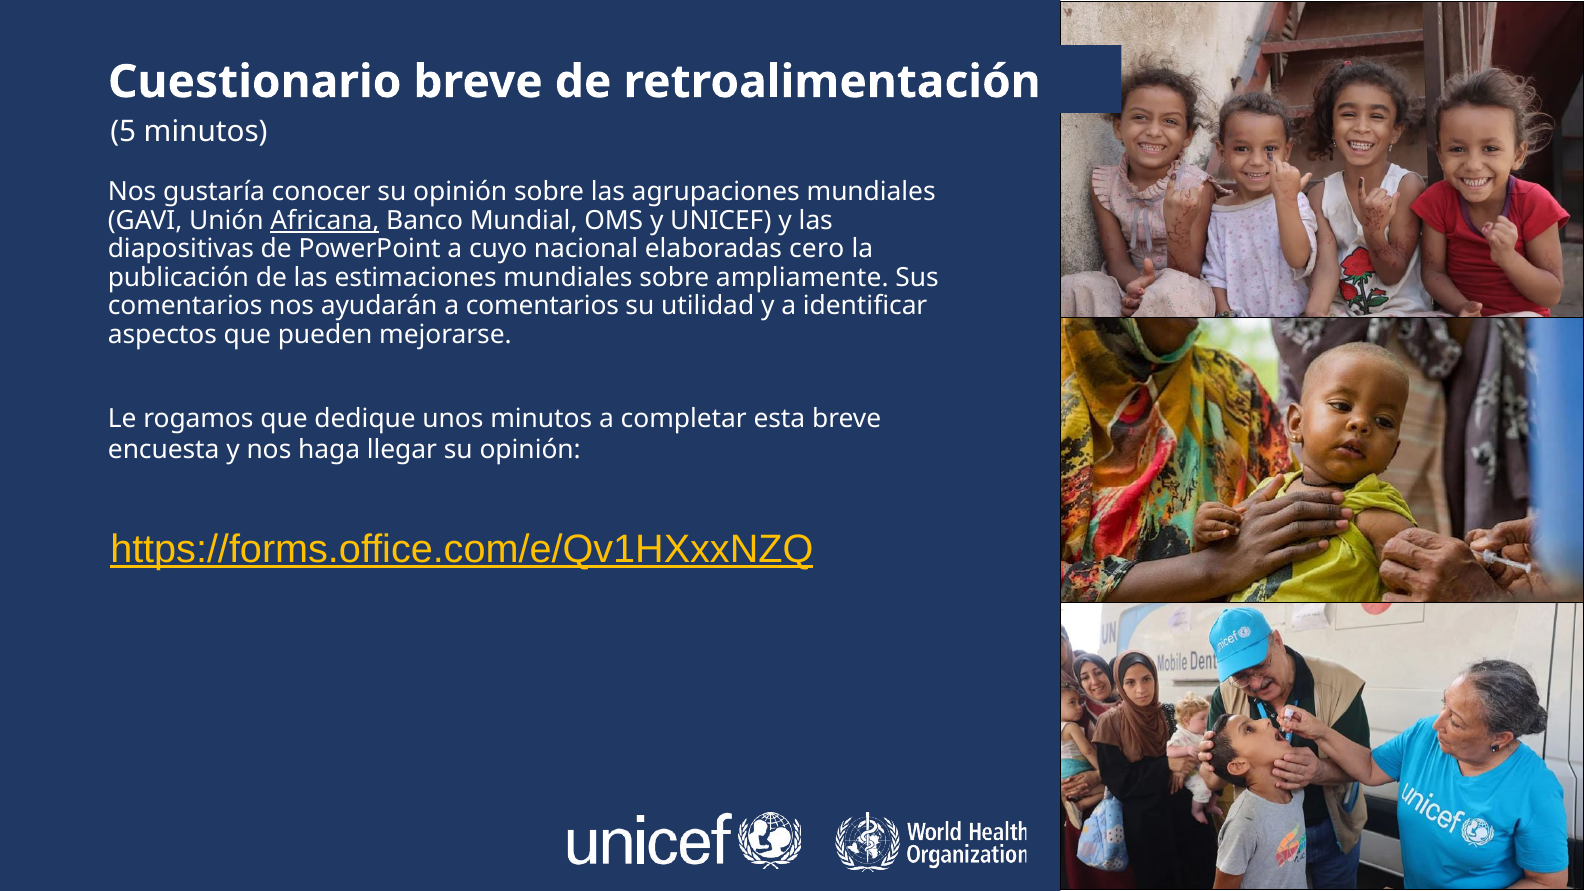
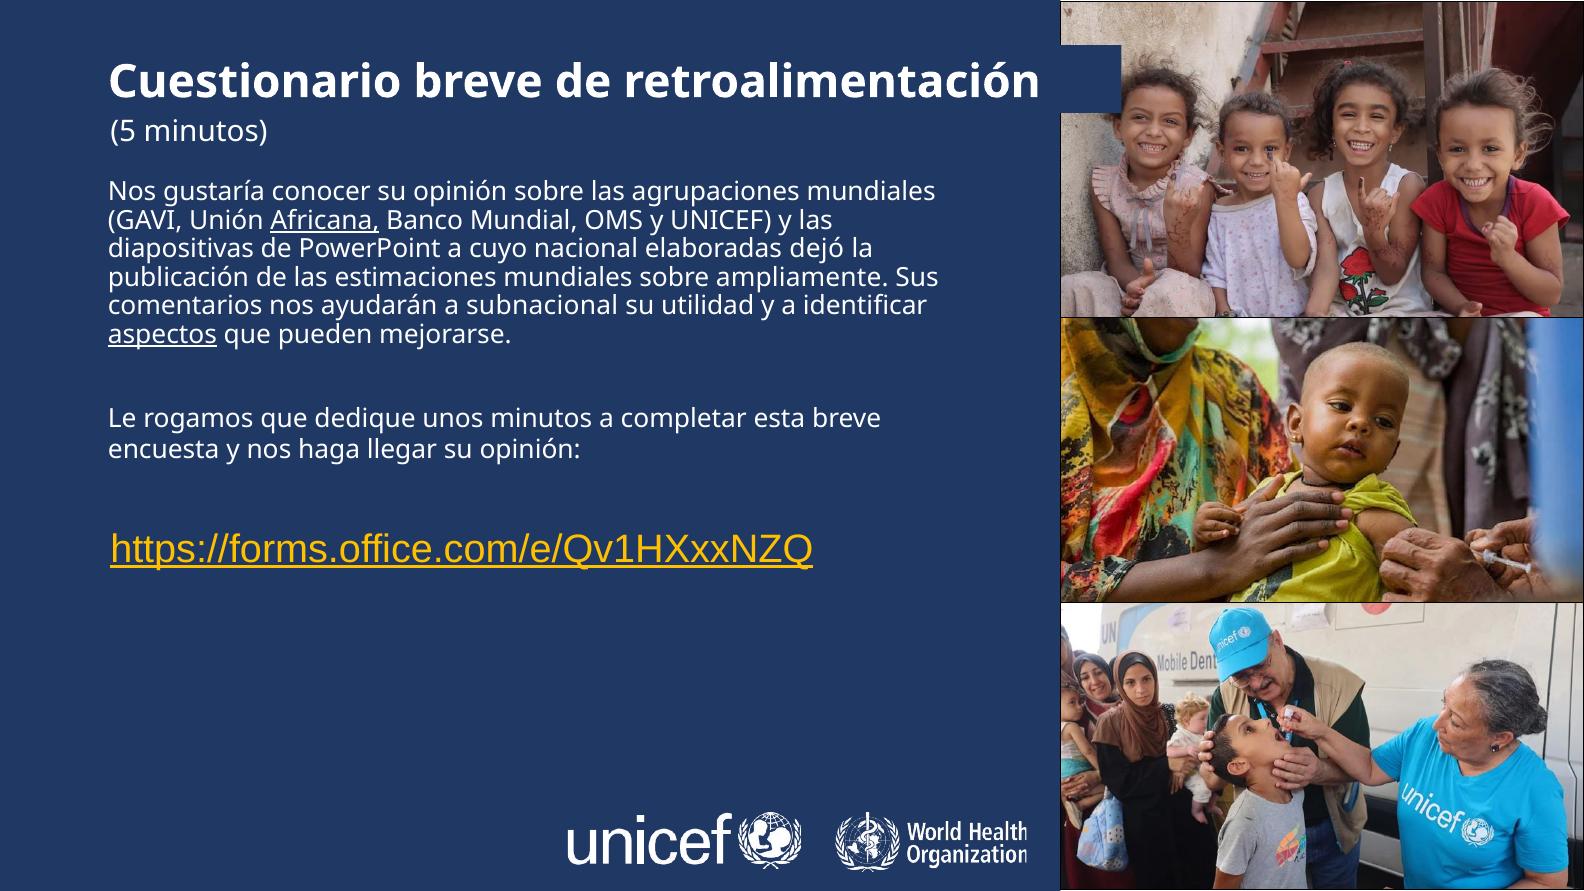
cero: cero -> dejó
a comentarios: comentarios -> subnacional
aspectos underline: none -> present
